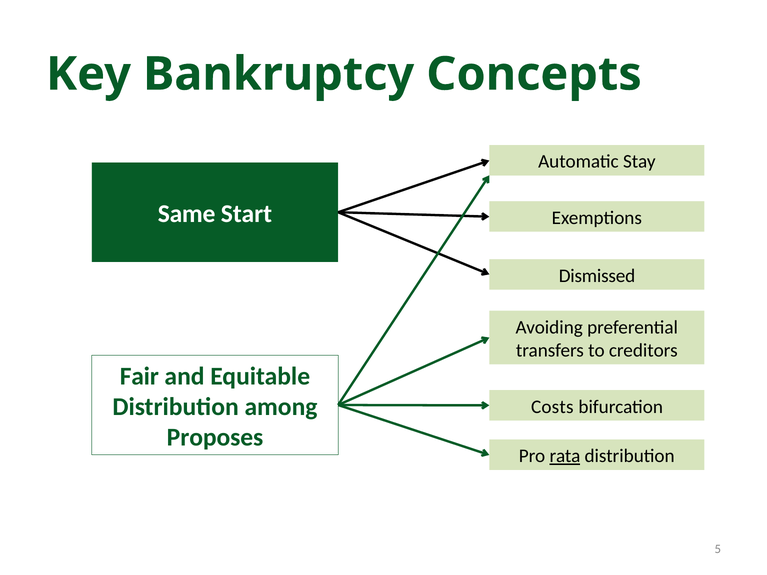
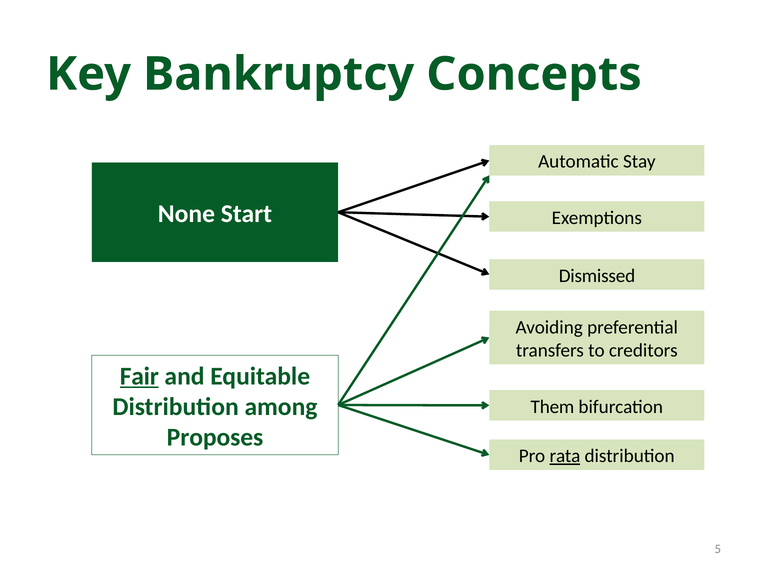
Same: Same -> None
Fair underline: none -> present
Costs: Costs -> Them
